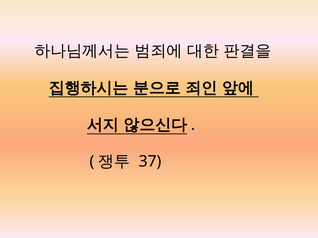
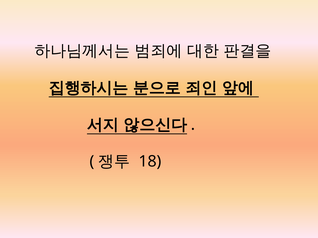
37: 37 -> 18
